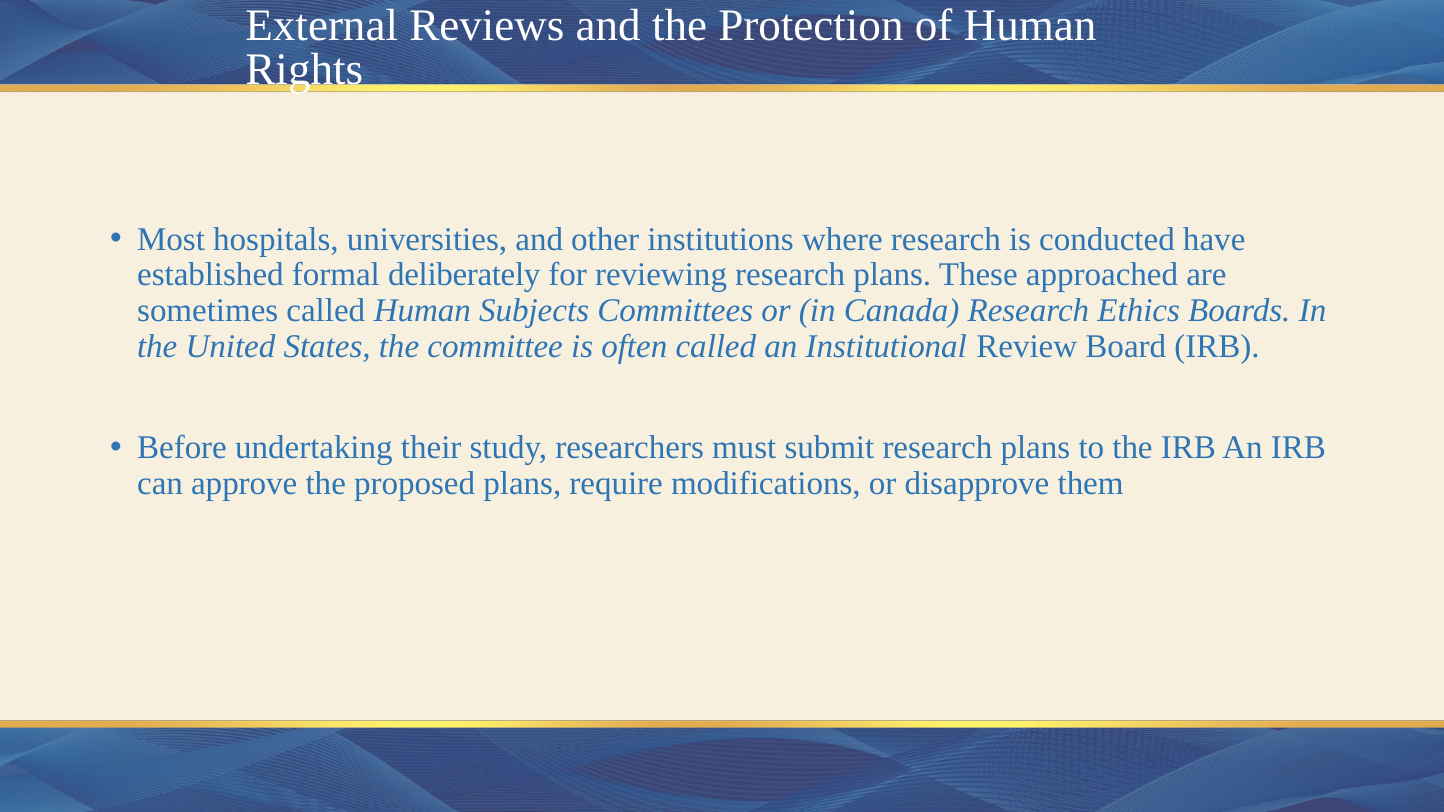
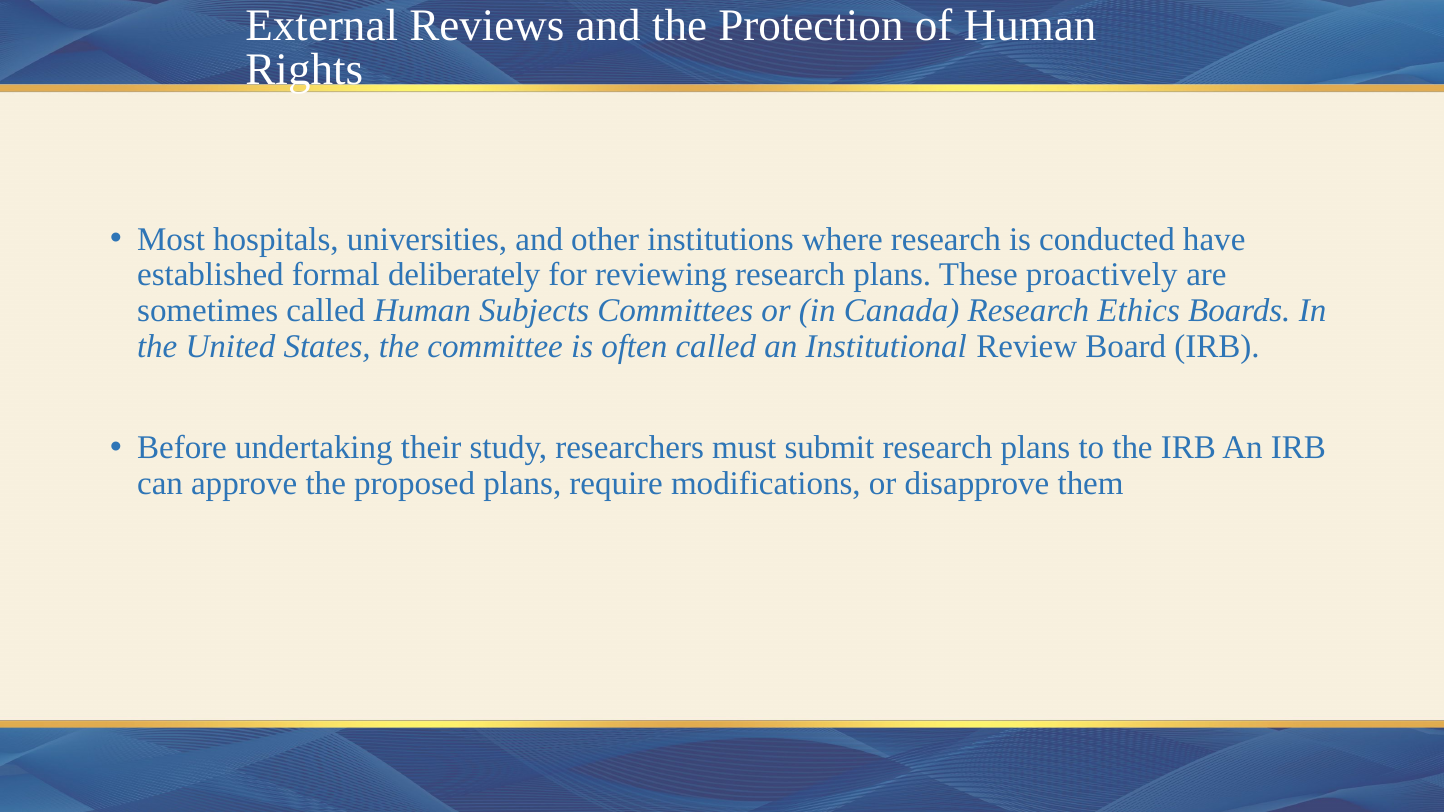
approached: approached -> proactively
